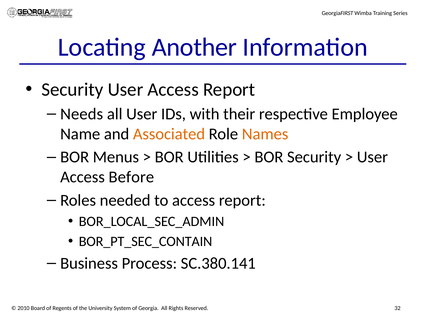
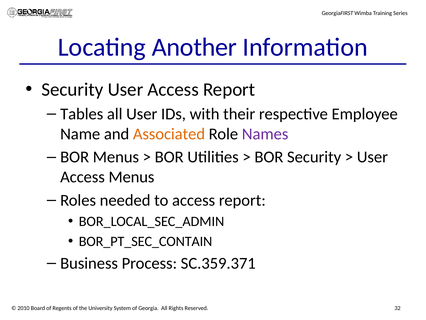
Needs: Needs -> Tables
Names colour: orange -> purple
Access Before: Before -> Menus
SC.380.141: SC.380.141 -> SC.359.371
